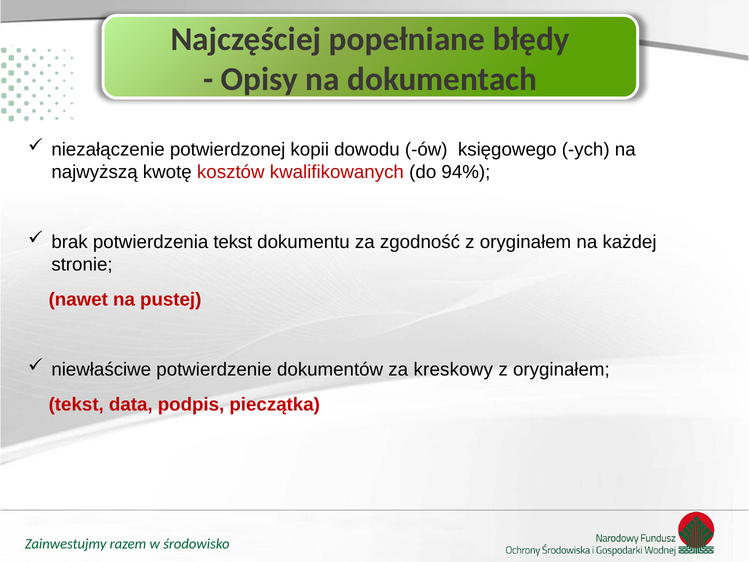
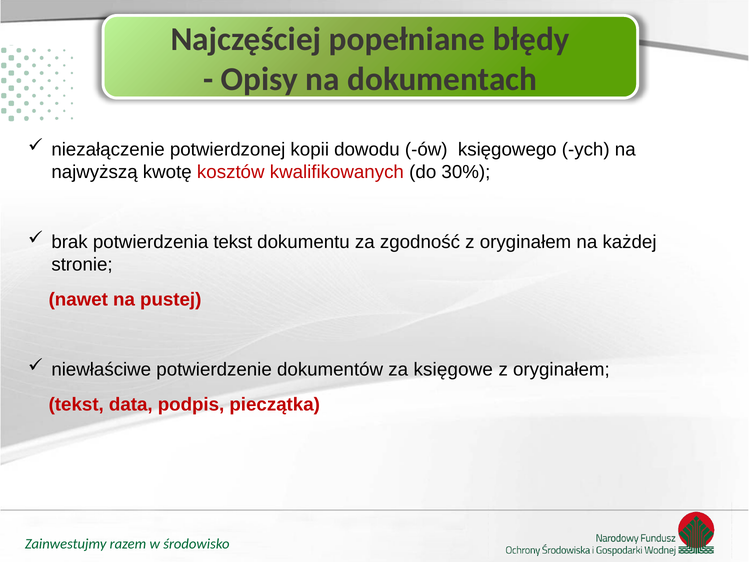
94%: 94% -> 30%
kreskowy: kreskowy -> księgowe
